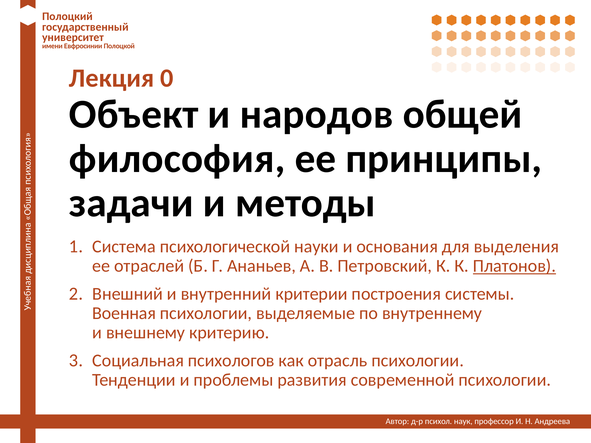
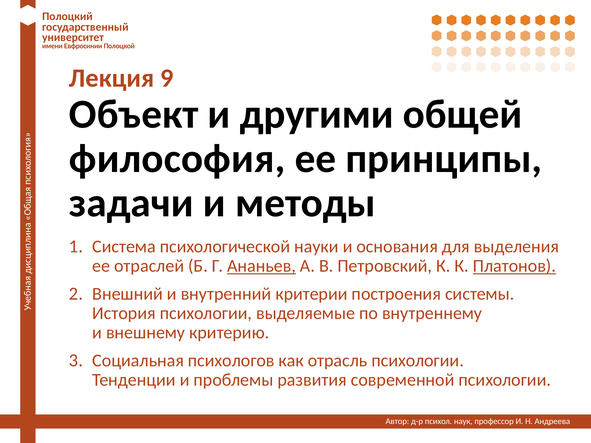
0: 0 -> 9
народов: народов -> другими
Ананьев underline: none -> present
Военная: Военная -> История
